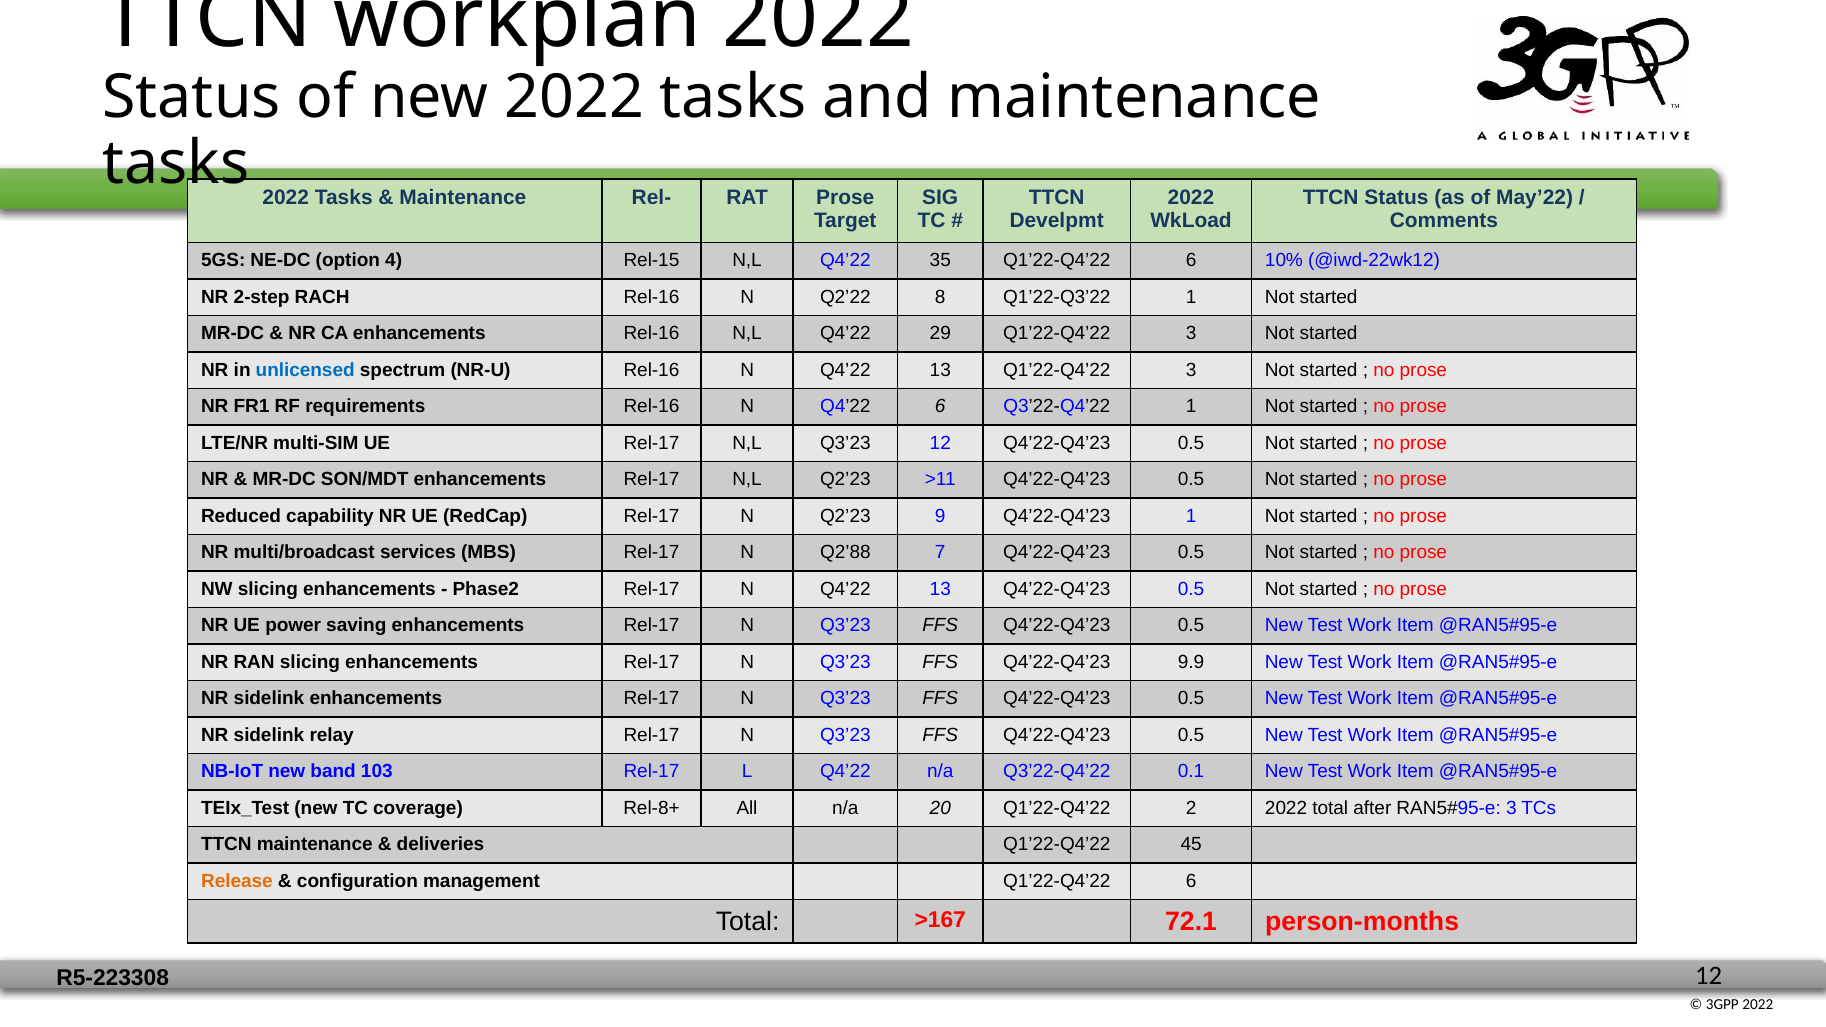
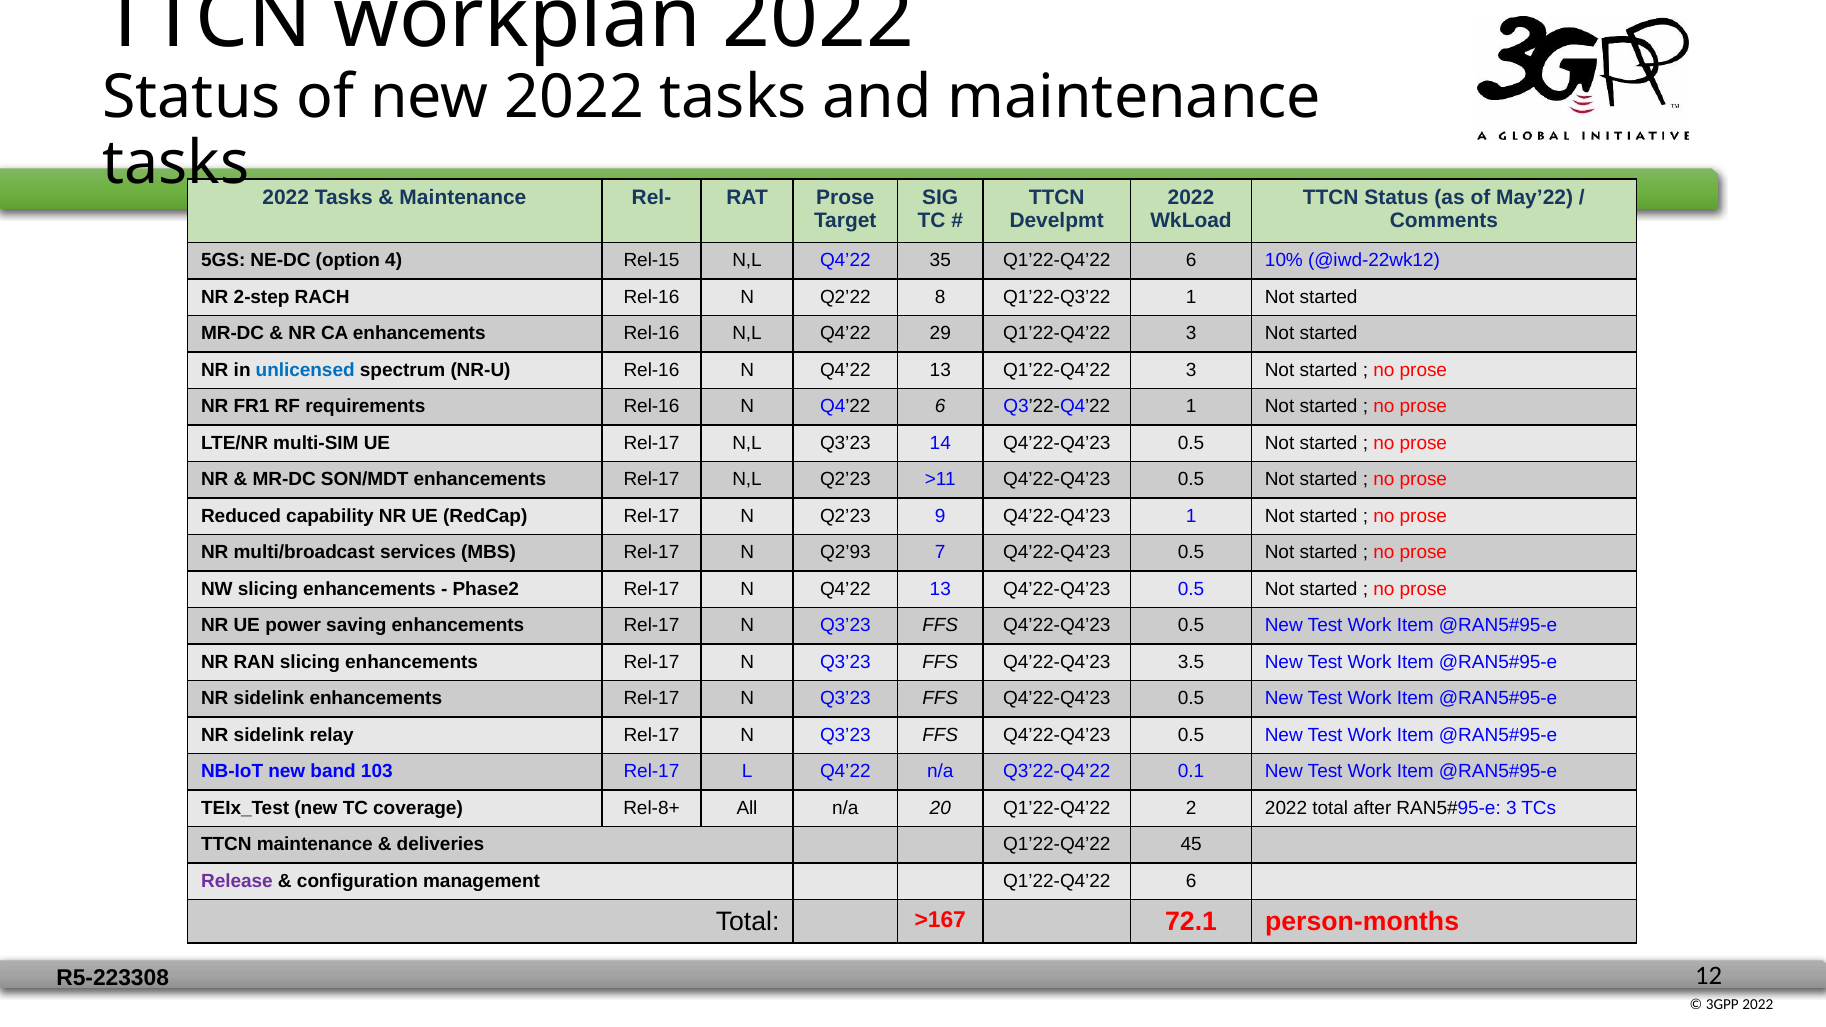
Q3’23 12: 12 -> 14
Q2’88: Q2’88 -> Q2’93
9.9: 9.9 -> 3.5
Release colour: orange -> purple
